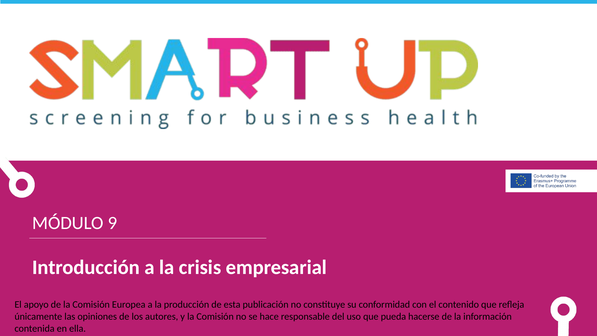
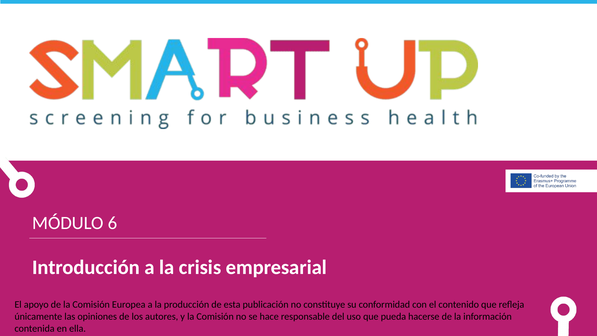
9: 9 -> 6
